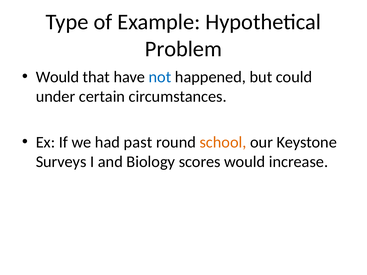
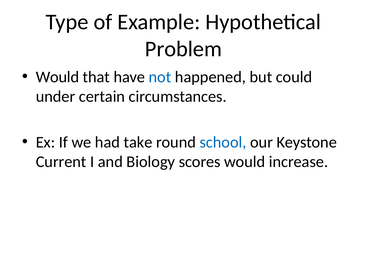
past: past -> take
school colour: orange -> blue
Surveys: Surveys -> Current
